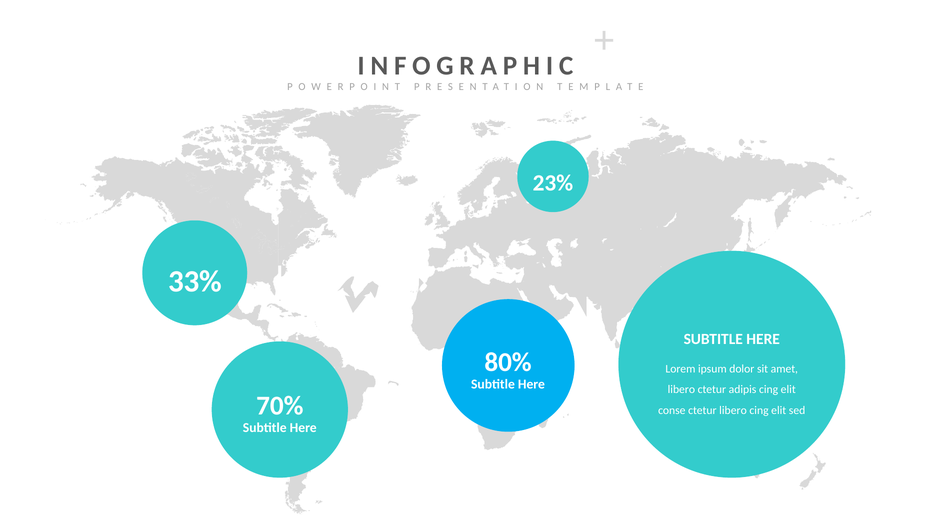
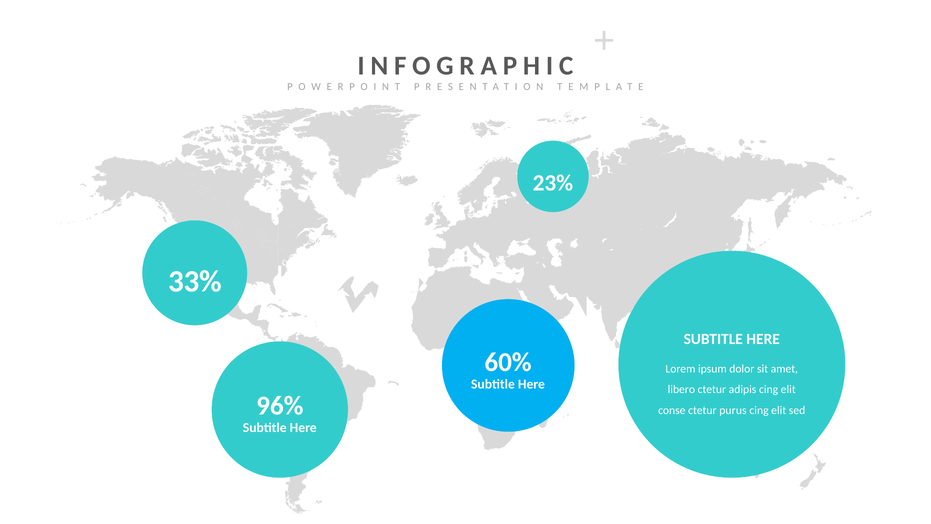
80%: 80% -> 60%
70%: 70% -> 96%
ctetur libero: libero -> purus
